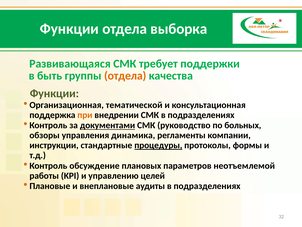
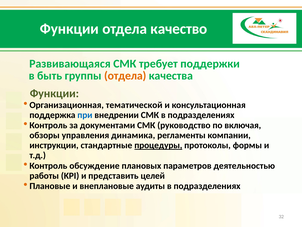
выборка: выборка -> качество
при colour: orange -> blue
документами underline: present -> none
больных: больных -> включая
неотъемлемой: неотъемлемой -> деятельностью
управлению: управлению -> представить
